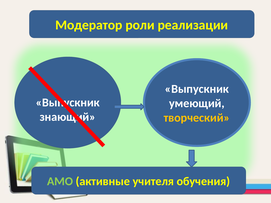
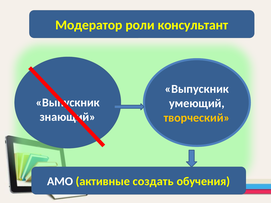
реализации: реализации -> консультант
АМО colour: light green -> white
учителя: учителя -> создать
